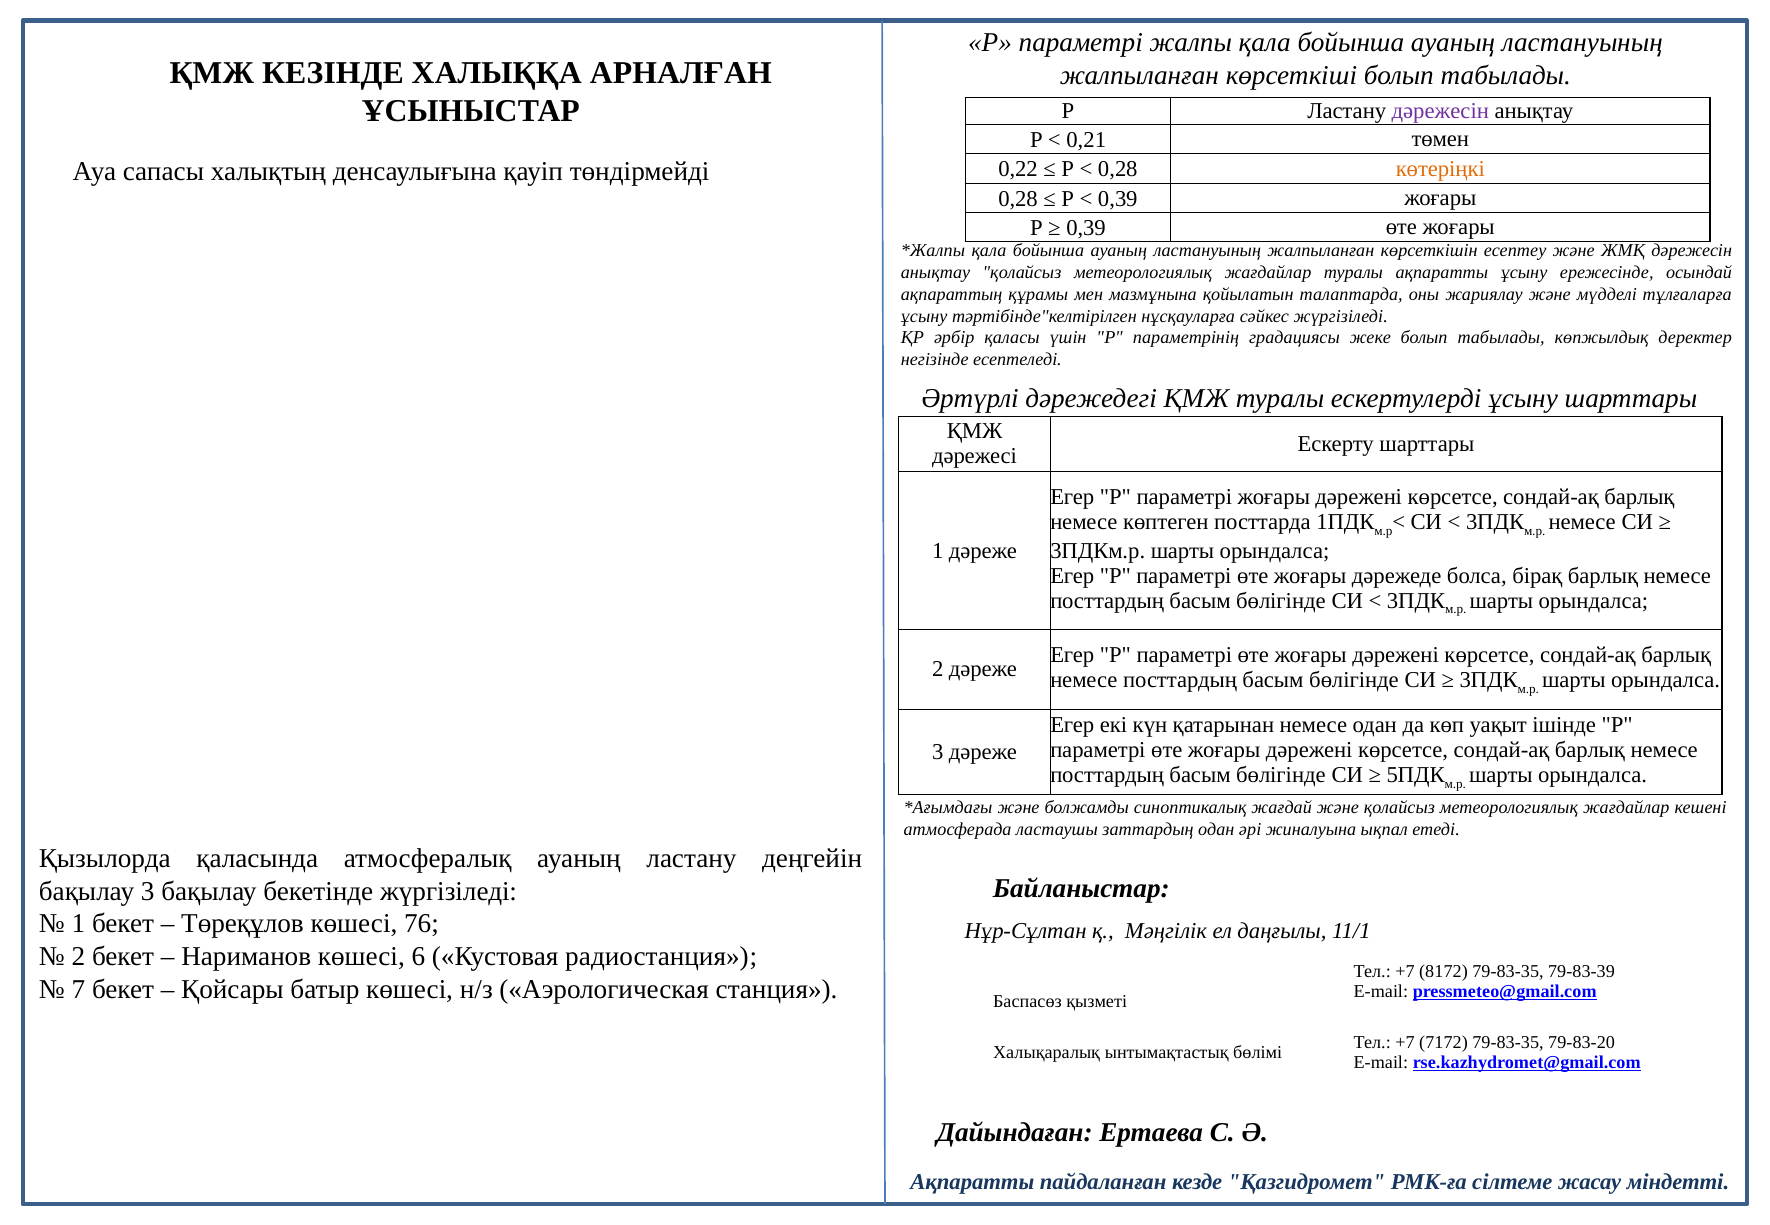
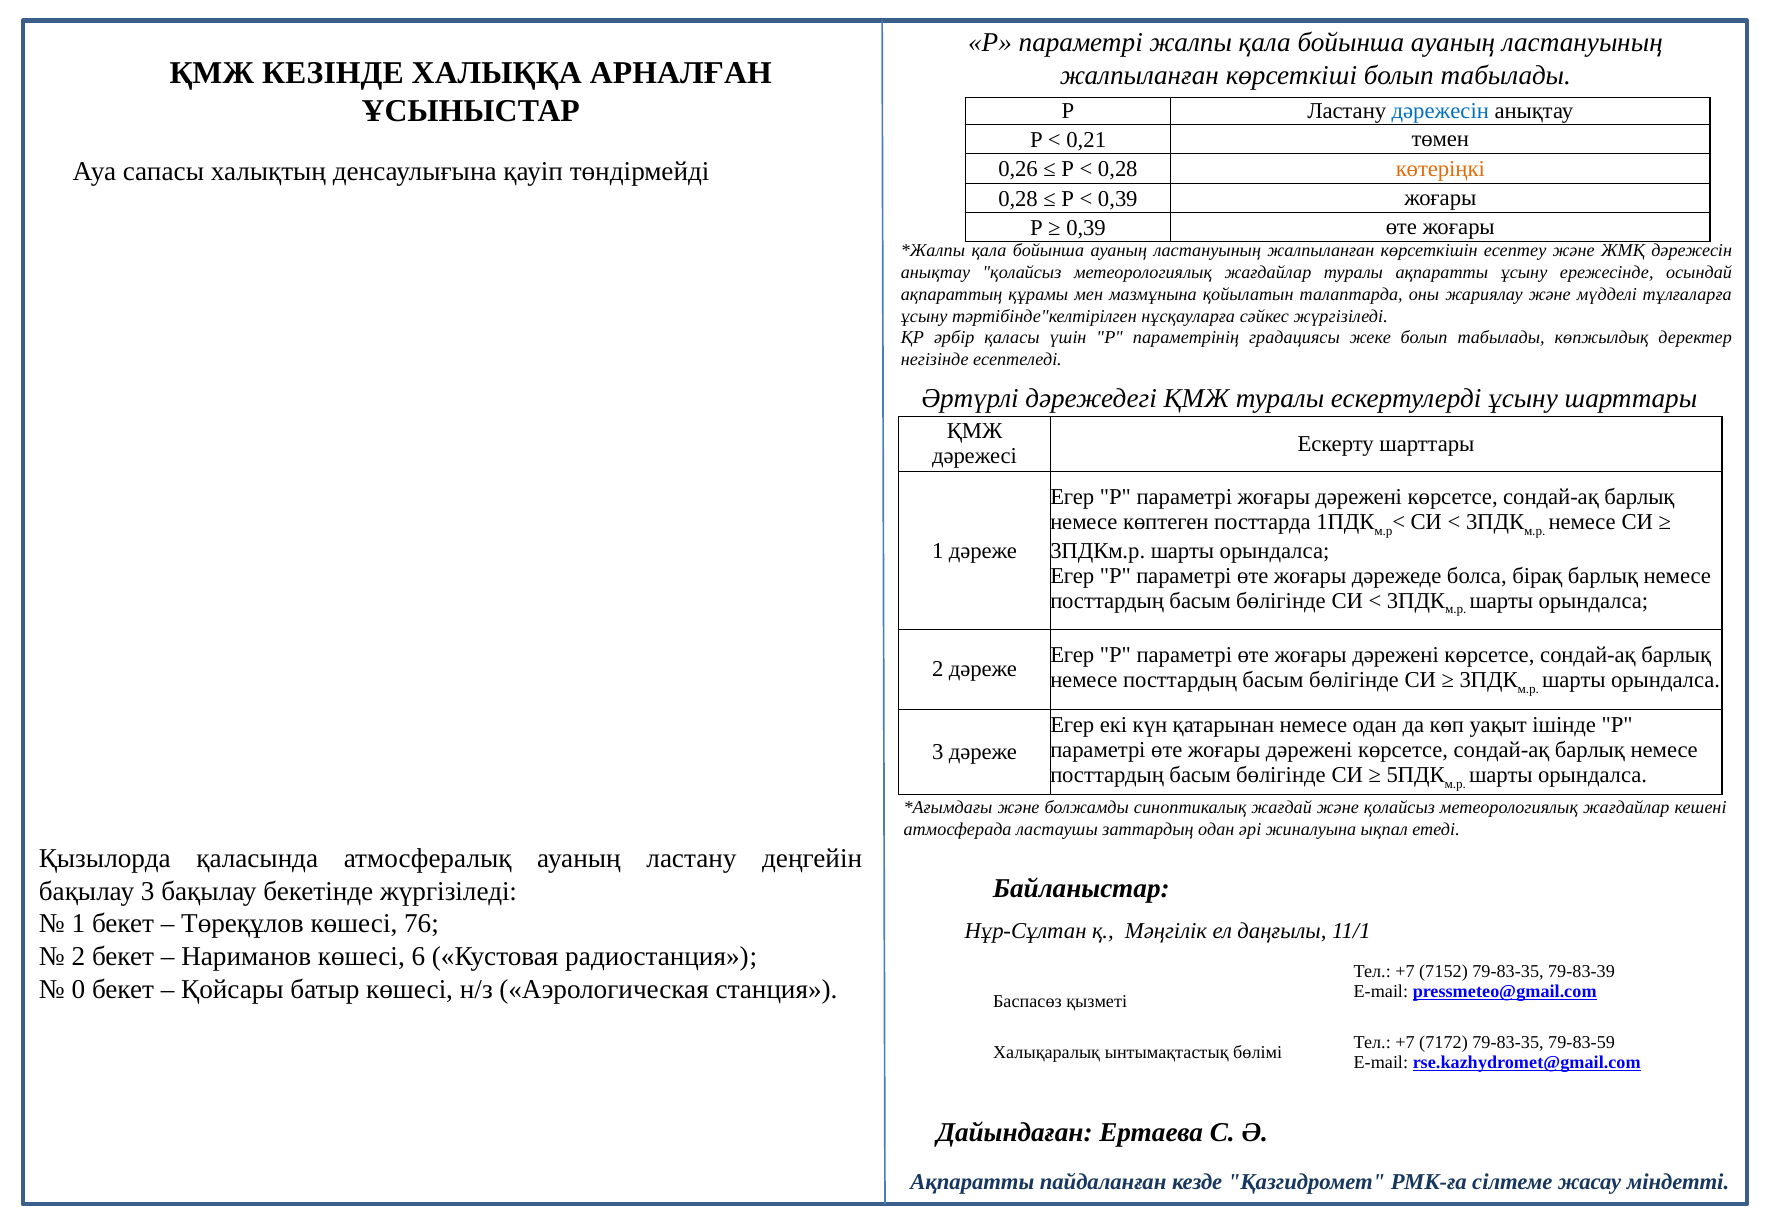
дәрежесін at (1440, 111) colour: purple -> blue
0,22: 0,22 -> 0,26
8172: 8172 -> 7152
7: 7 -> 0
79-83-20: 79-83-20 -> 79-83-59
